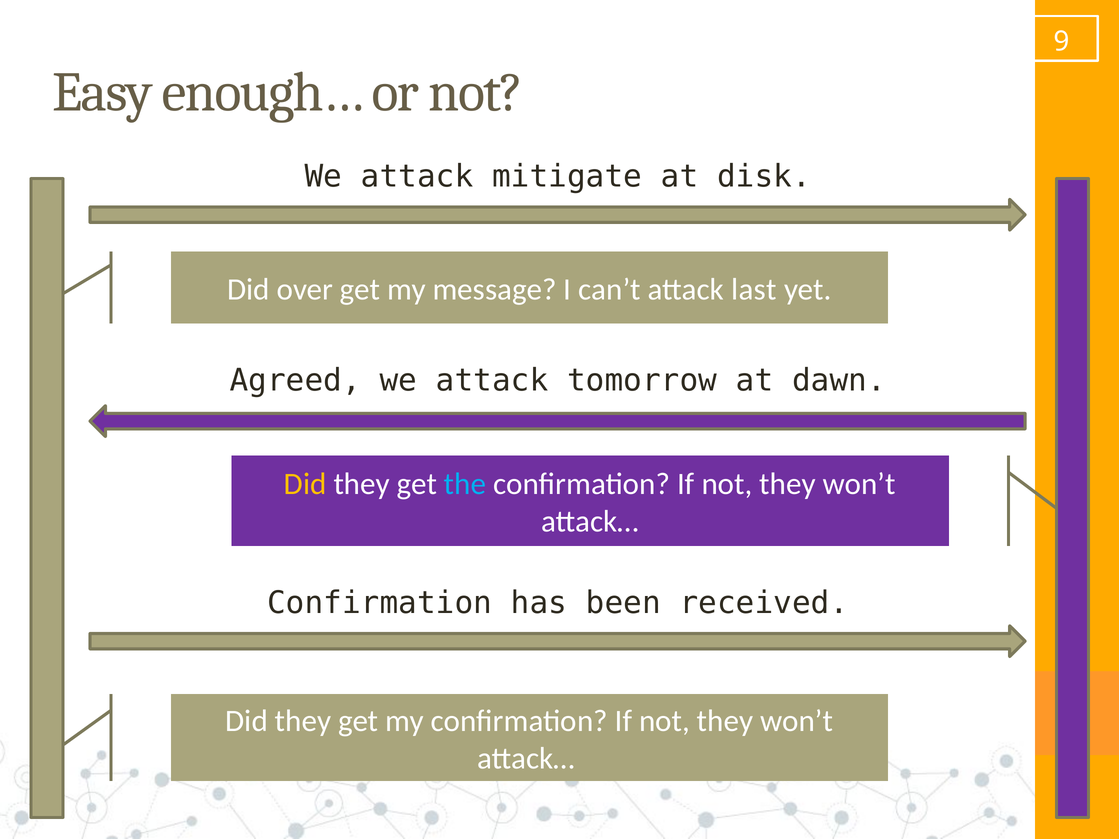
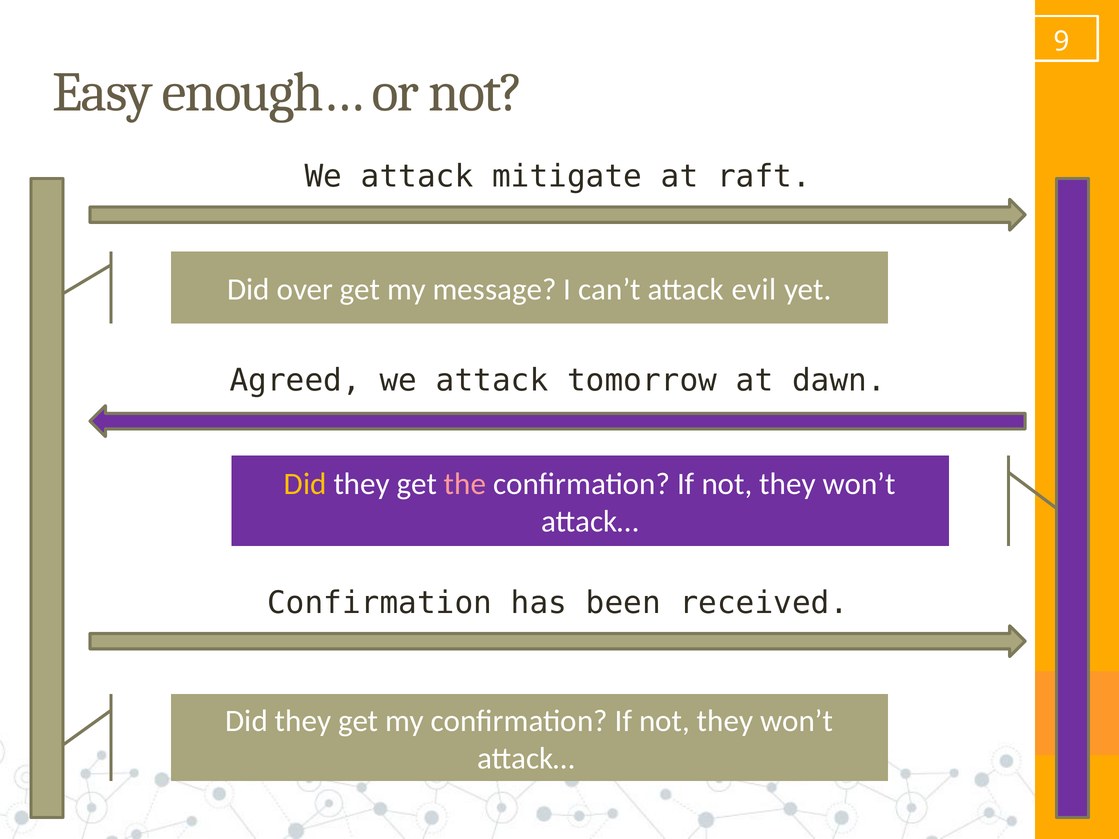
disk: disk -> raft
last: last -> evil
the colour: light blue -> pink
